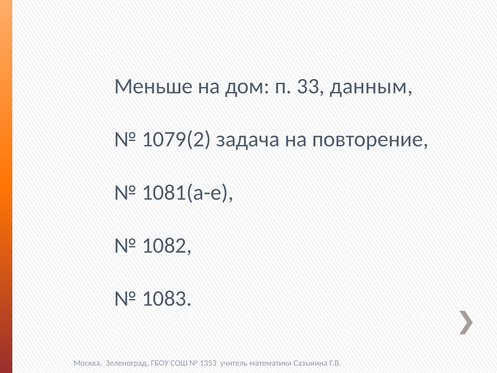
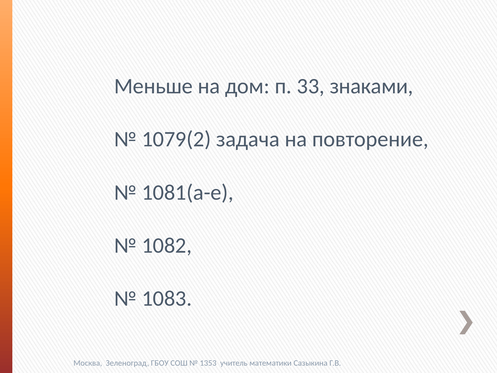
данным: данным -> знаками
